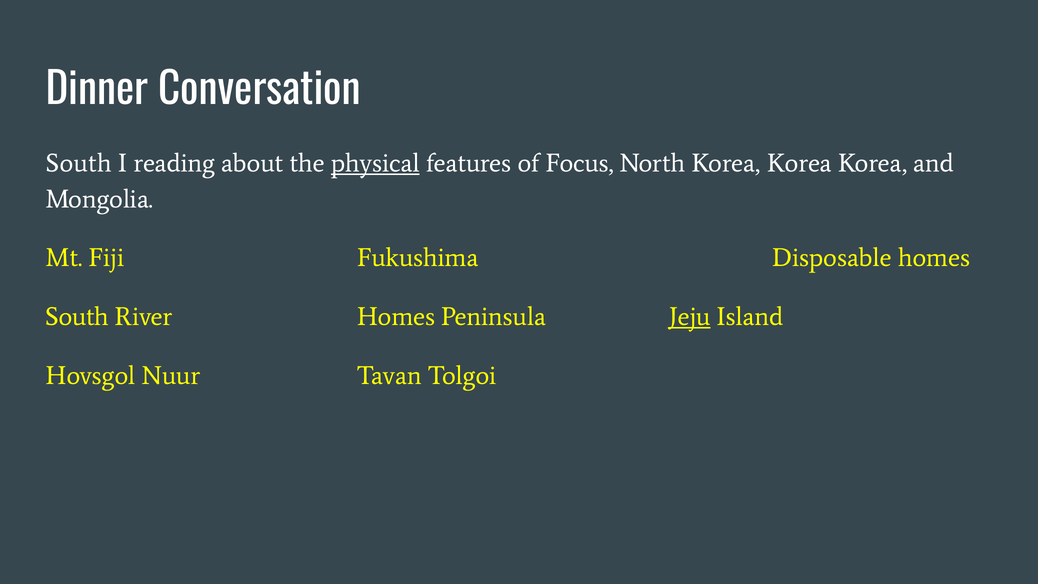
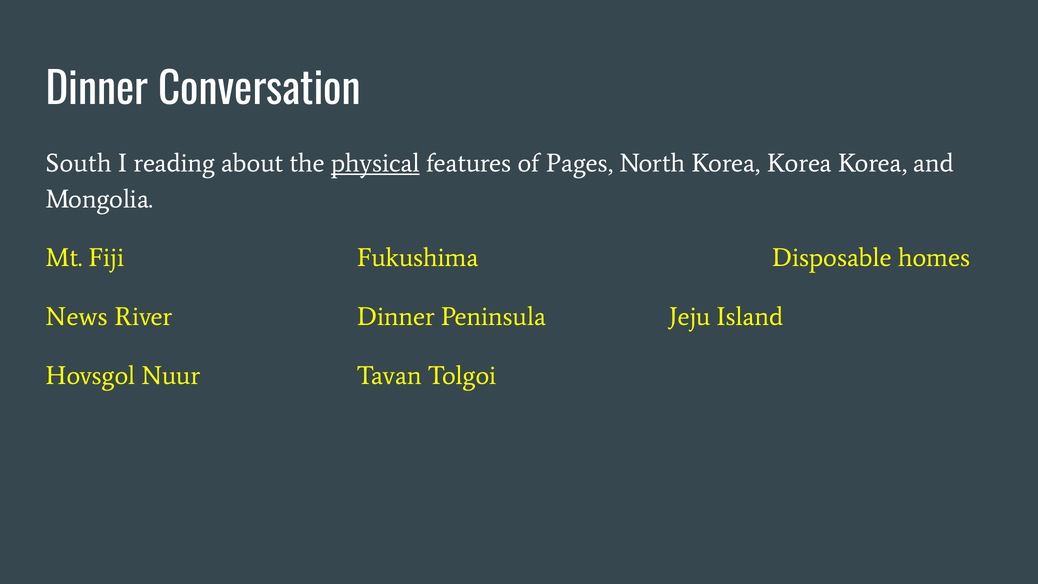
Focus: Focus -> Pages
South at (77, 317): South -> News
River Homes: Homes -> Dinner
Jeju underline: present -> none
